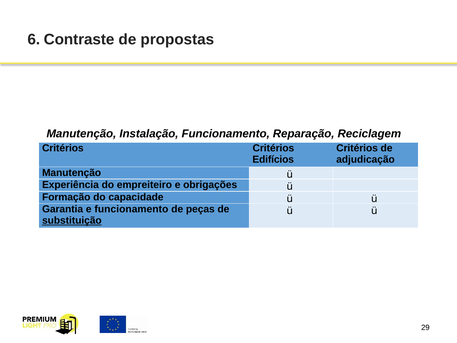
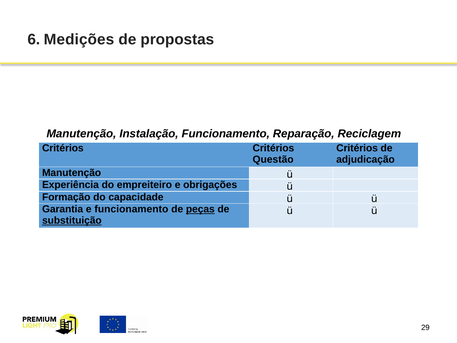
Contraste: Contraste -> Medições
Edifícios: Edifícios -> Questão
peças underline: none -> present
